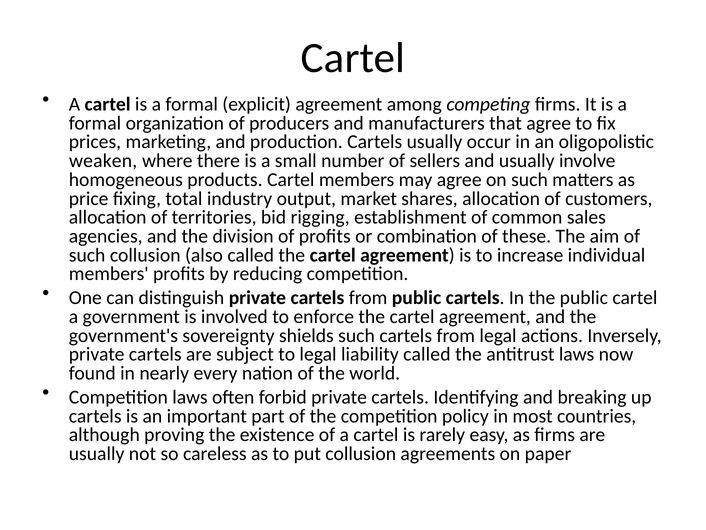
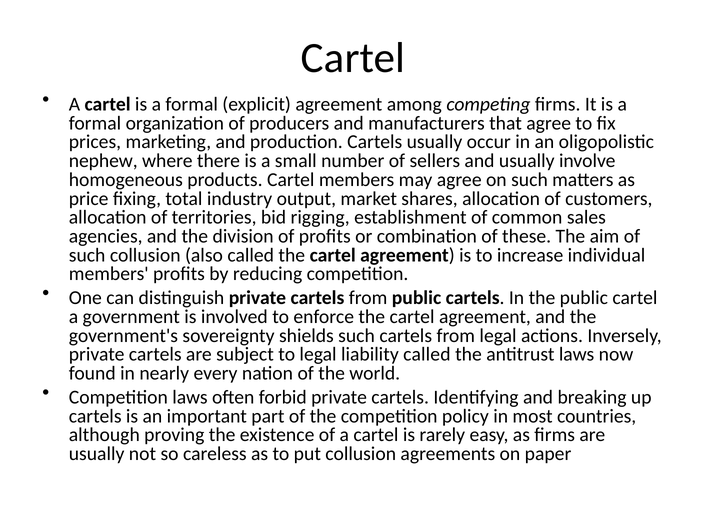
weaken: weaken -> nephew
